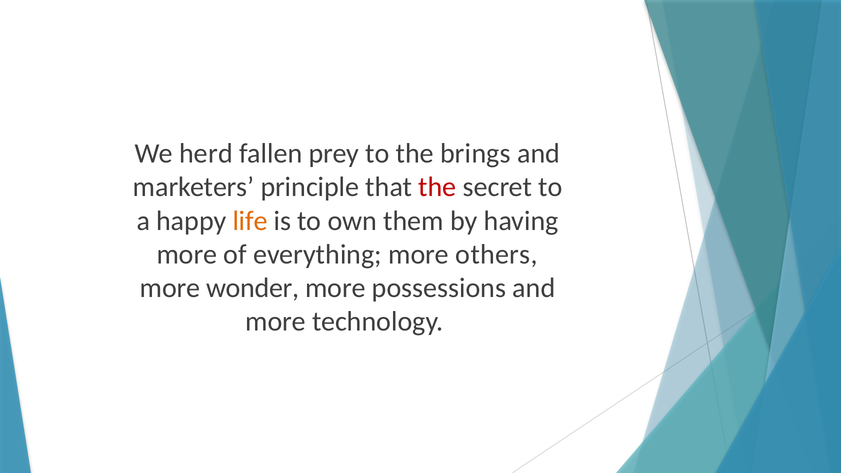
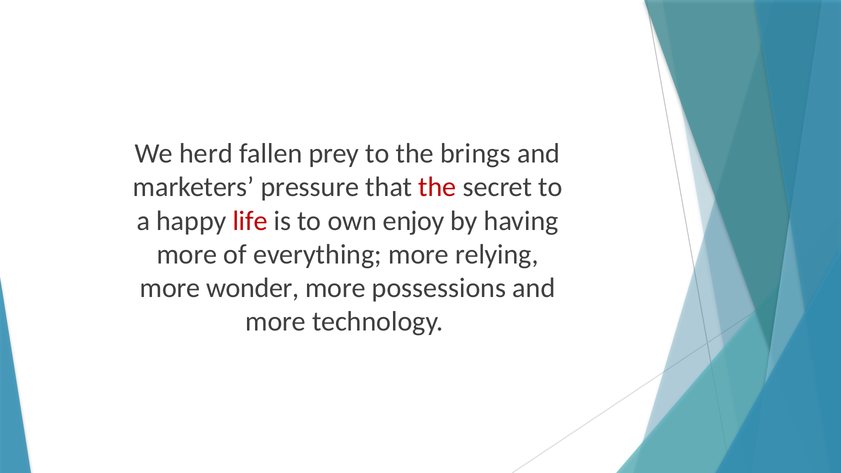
principle: principle -> pressure
life colour: orange -> red
them: them -> enjoy
others: others -> relying
